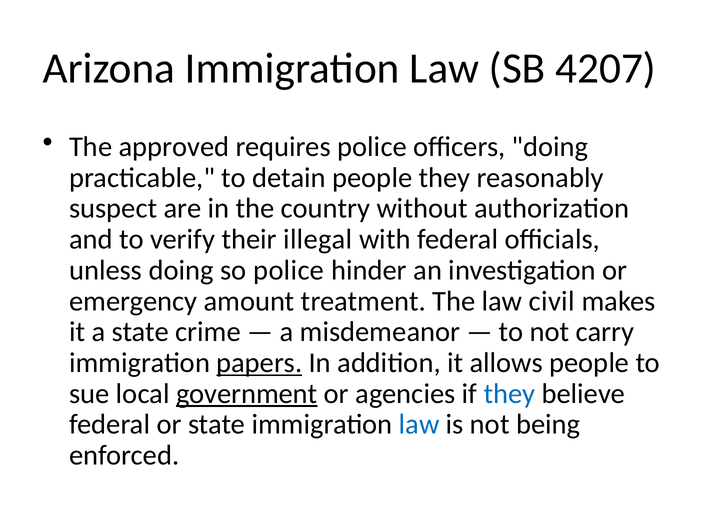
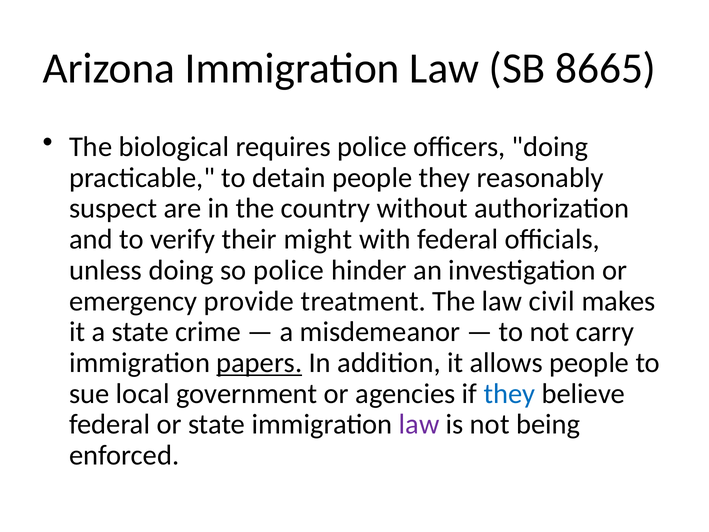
4207: 4207 -> 8665
approved: approved -> biological
illegal: illegal -> might
amount: amount -> provide
government underline: present -> none
law at (419, 424) colour: blue -> purple
